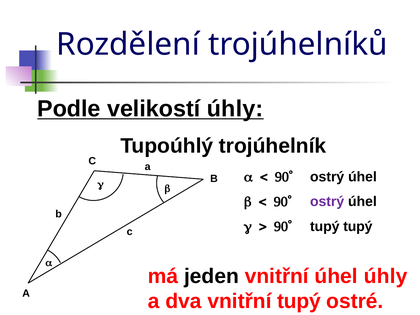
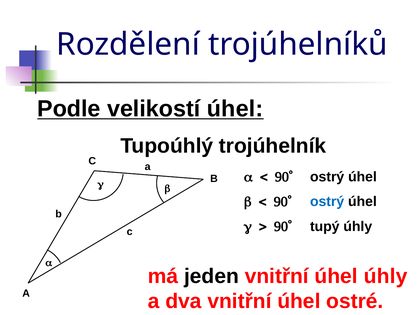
velikostí úhly: úhly -> úhel
ostrý at (327, 202) colour: purple -> blue
tupý tupý: tupý -> úhly
dva vnitřní tupý: tupý -> úhel
